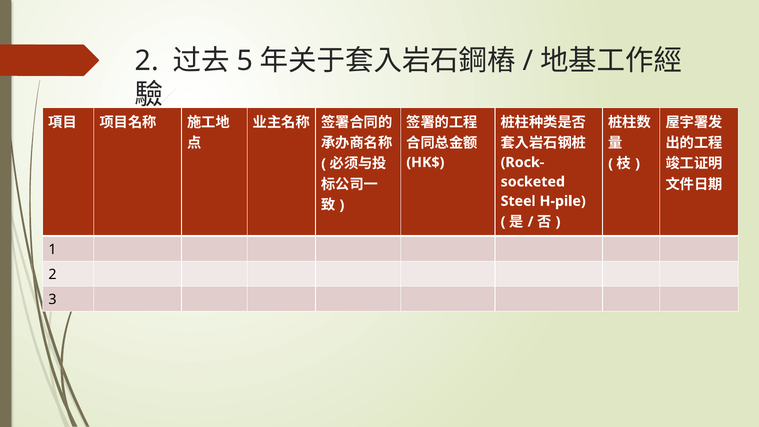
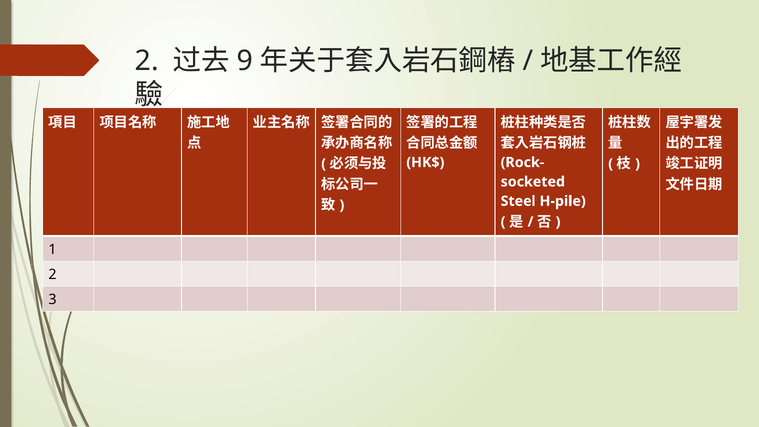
5: 5 -> 9
